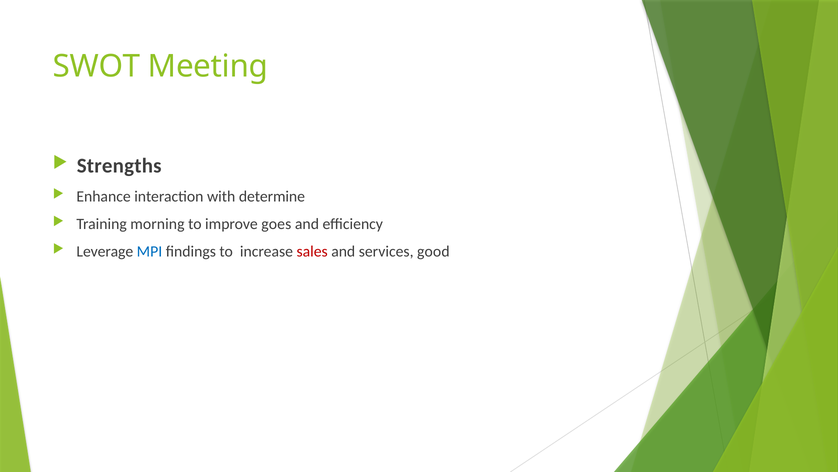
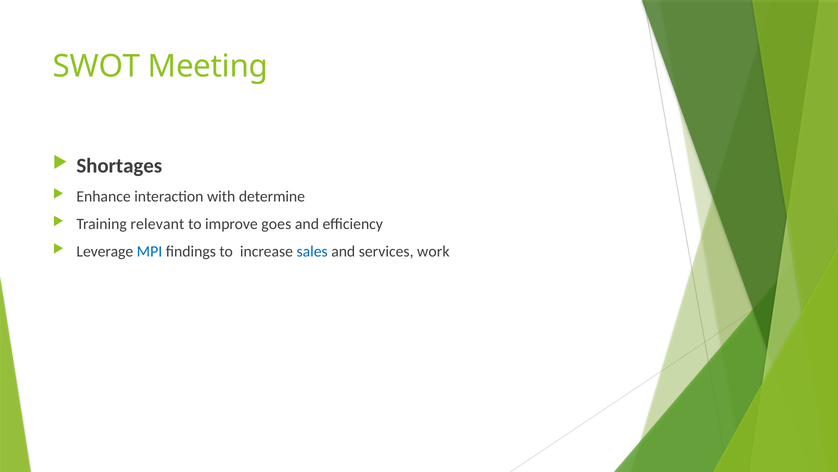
Strengths: Strengths -> Shortages
morning: morning -> relevant
sales colour: red -> blue
good: good -> work
